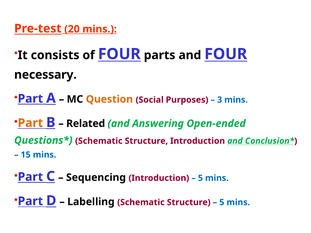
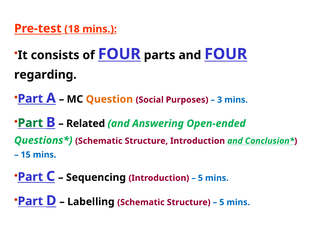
20: 20 -> 18
necessary: necessary -> regarding
Part at (30, 123) colour: orange -> green
